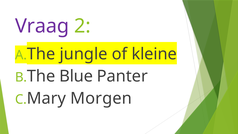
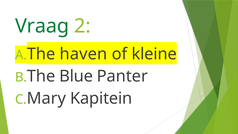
Vraag colour: purple -> green
jungle: jungle -> haven
Morgen: Morgen -> Kapitein
